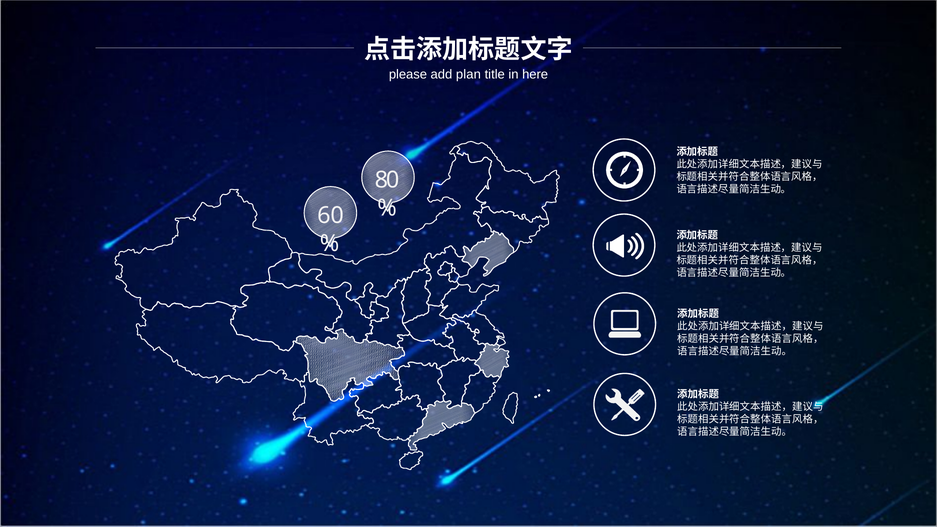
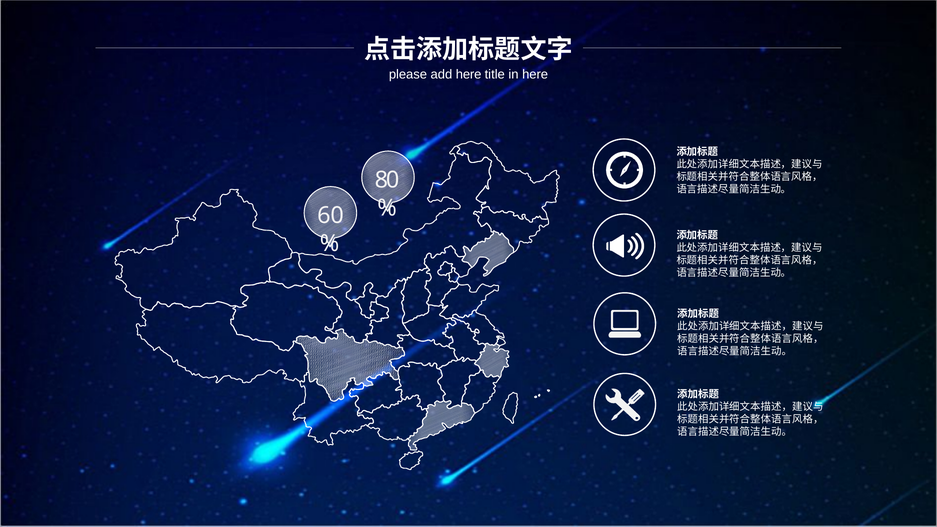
add plan: plan -> here
